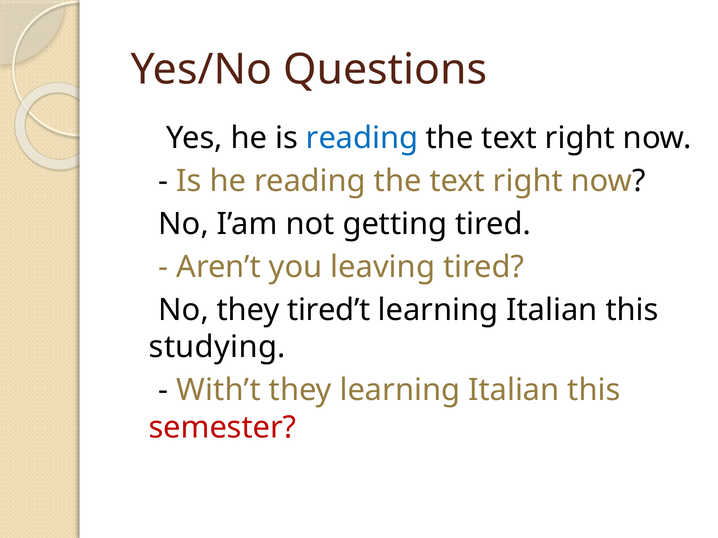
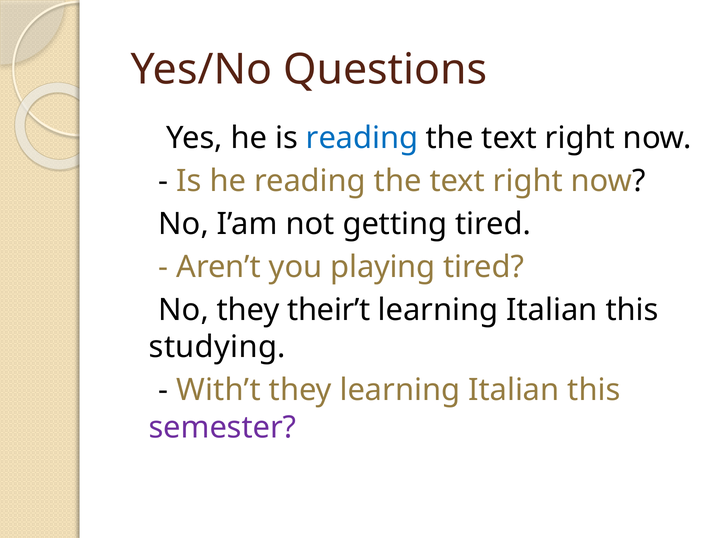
leaving: leaving -> playing
tired’t: tired’t -> their’t
semester colour: red -> purple
